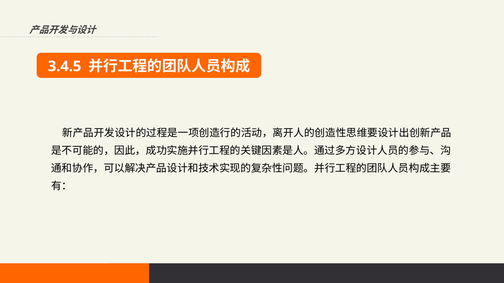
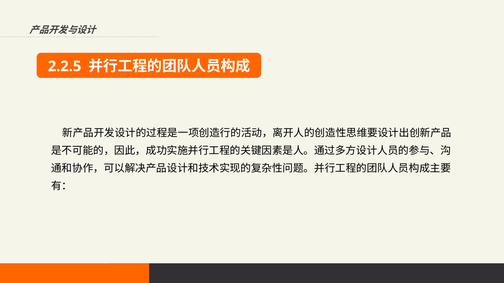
3.4.5: 3.4.5 -> 2.2.5
